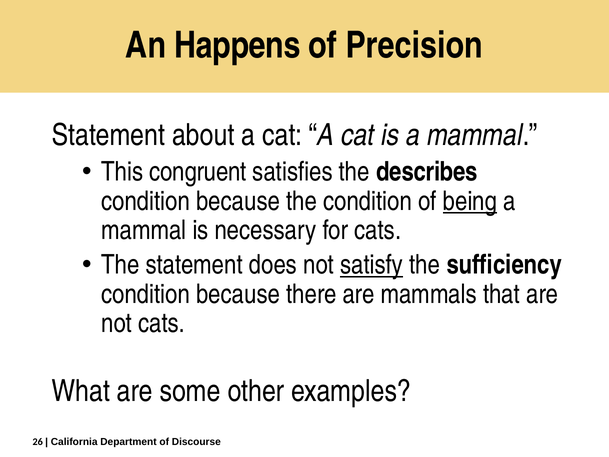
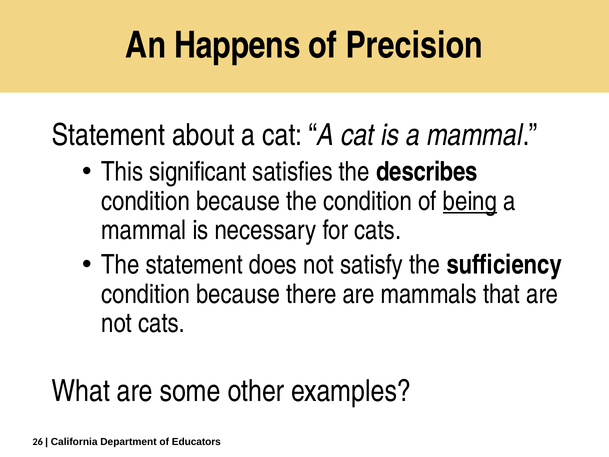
congruent: congruent -> significant
satisfy underline: present -> none
Discourse: Discourse -> Educators
